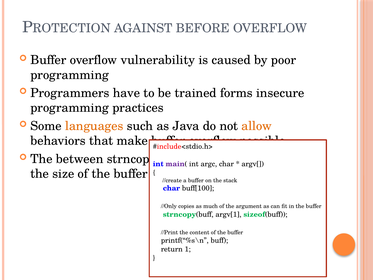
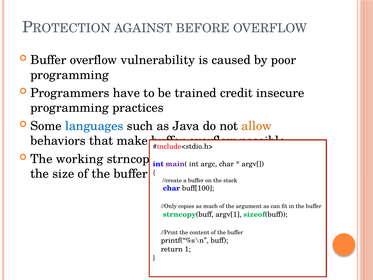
forms: forms -> credit
languages colour: orange -> blue
between: between -> working
